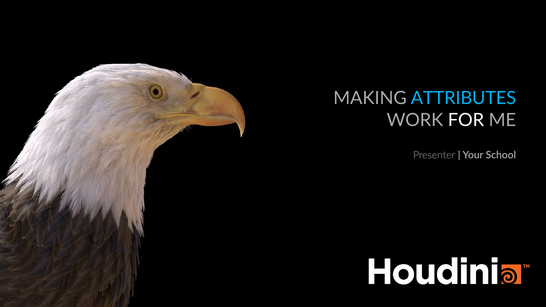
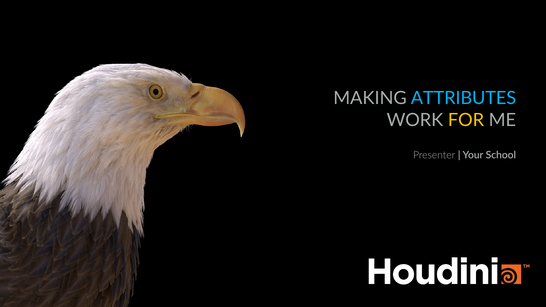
FOR colour: white -> yellow
